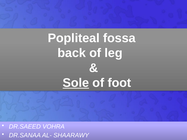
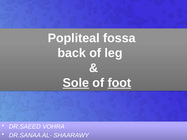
foot underline: none -> present
